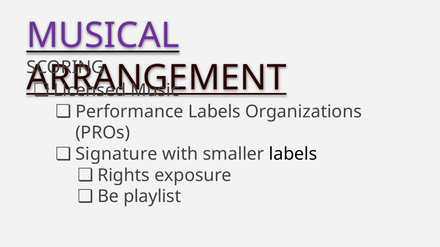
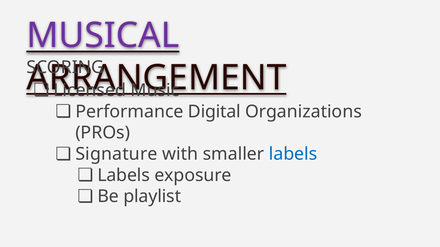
Performance Labels: Labels -> Digital
labels at (293, 154) colour: black -> blue
Rights at (124, 176): Rights -> Labels
